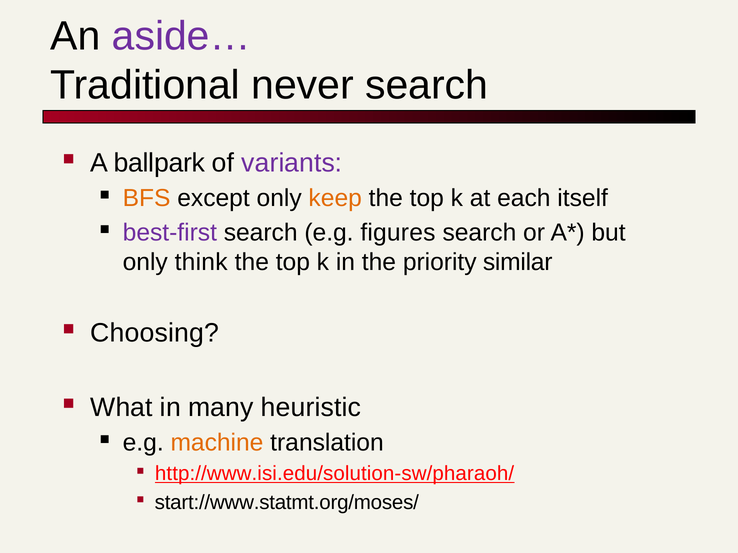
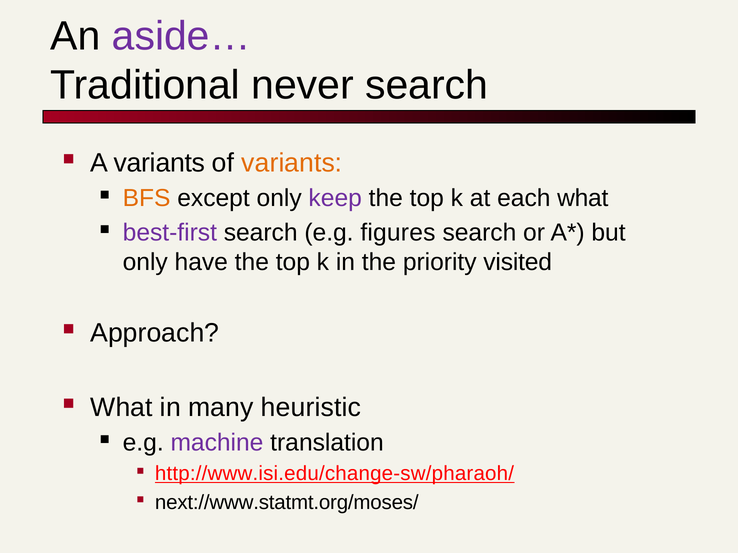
A ballpark: ballpark -> variants
variants at (292, 163) colour: purple -> orange
keep colour: orange -> purple
each itself: itself -> what
think: think -> have
similar: similar -> visited
Choosing: Choosing -> Approach
machine colour: orange -> purple
http://www.isi.edu/solution-sw/pharaoh/: http://www.isi.edu/solution-sw/pharaoh/ -> http://www.isi.edu/change-sw/pharaoh/
start://www.statmt.org/moses/: start://www.statmt.org/moses/ -> next://www.statmt.org/moses/
